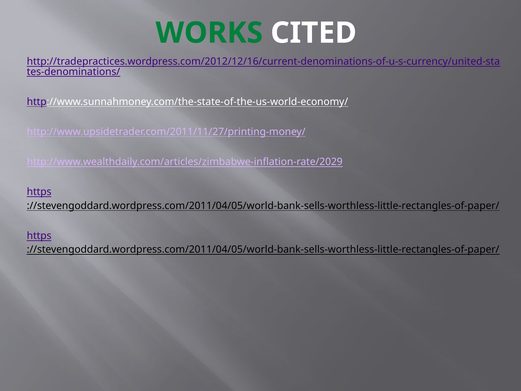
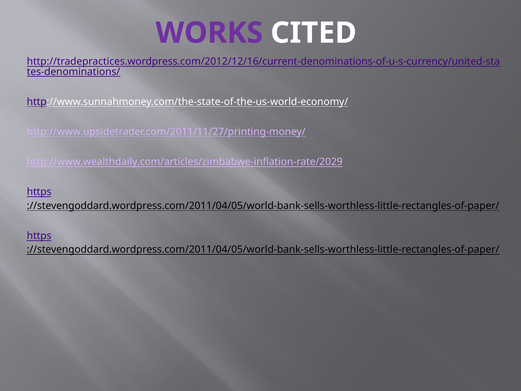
WORKS colour: green -> purple
